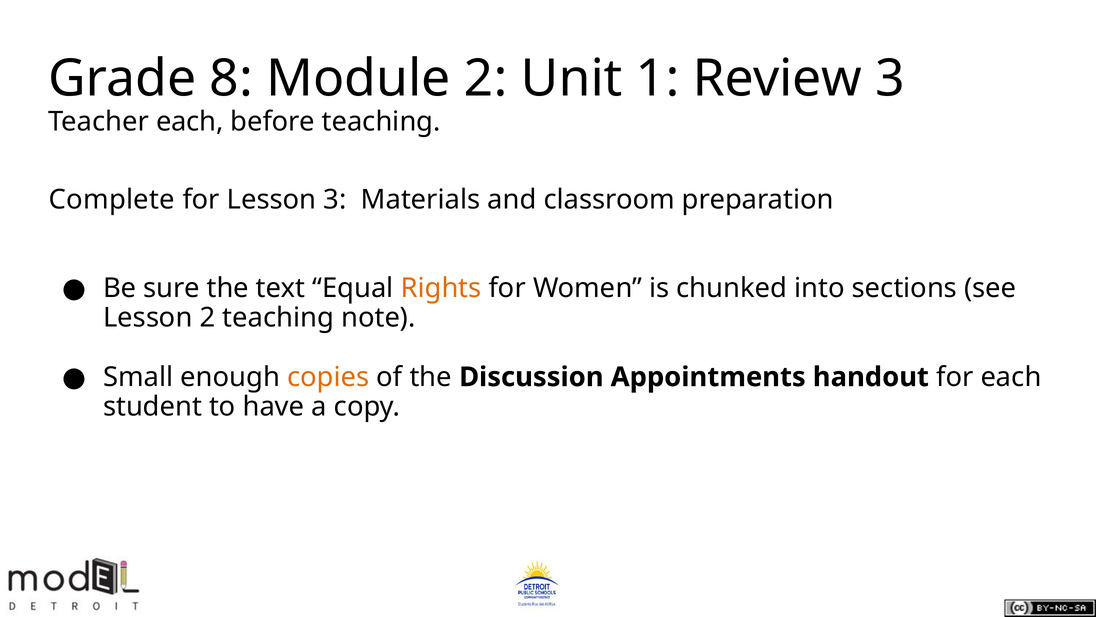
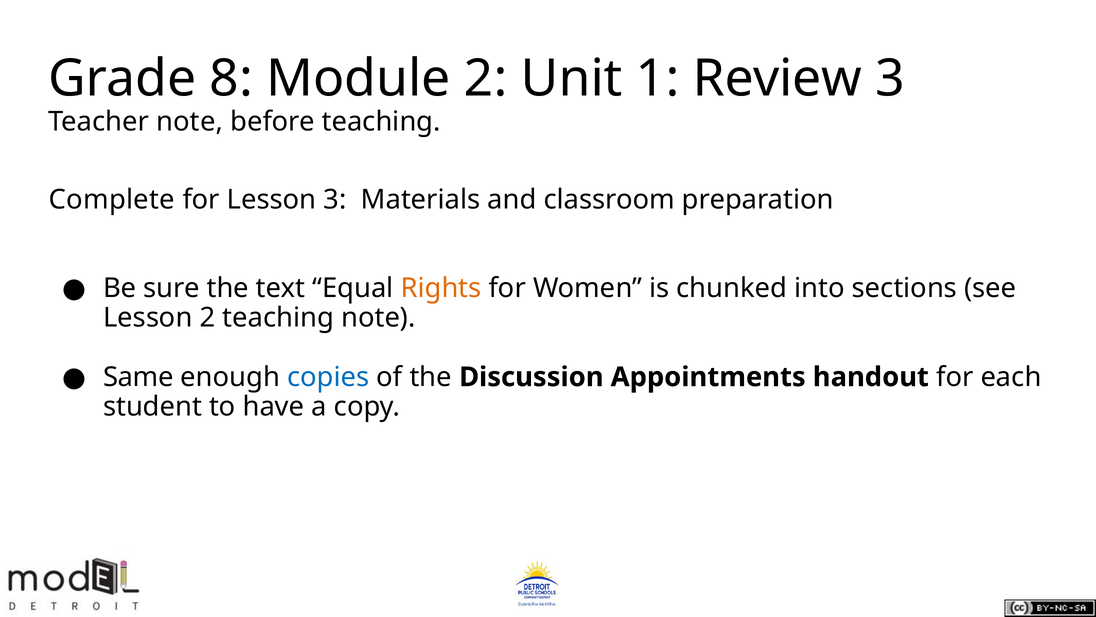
Teacher each: each -> note
Small: Small -> Same
copies colour: orange -> blue
